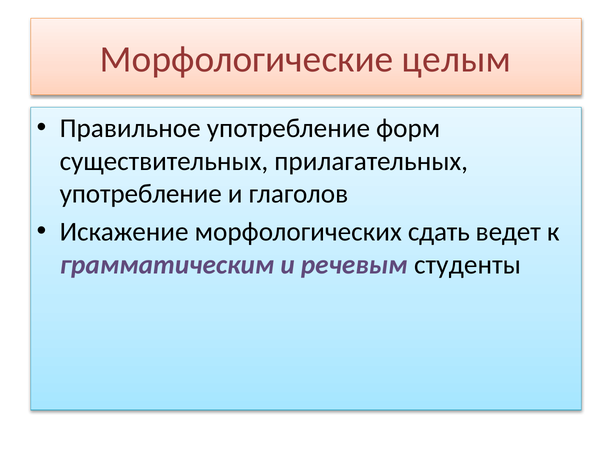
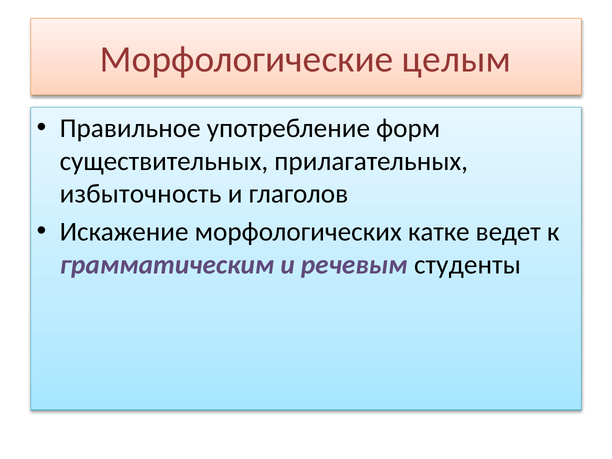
употребление at (141, 194): употребление -> избыточность
сдать: сдать -> катке
